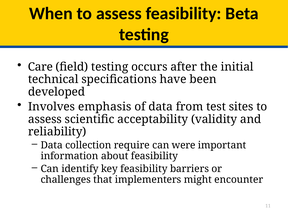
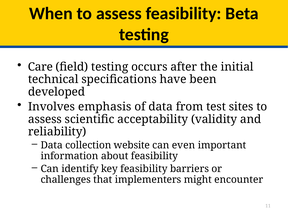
require: require -> website
were: were -> even
